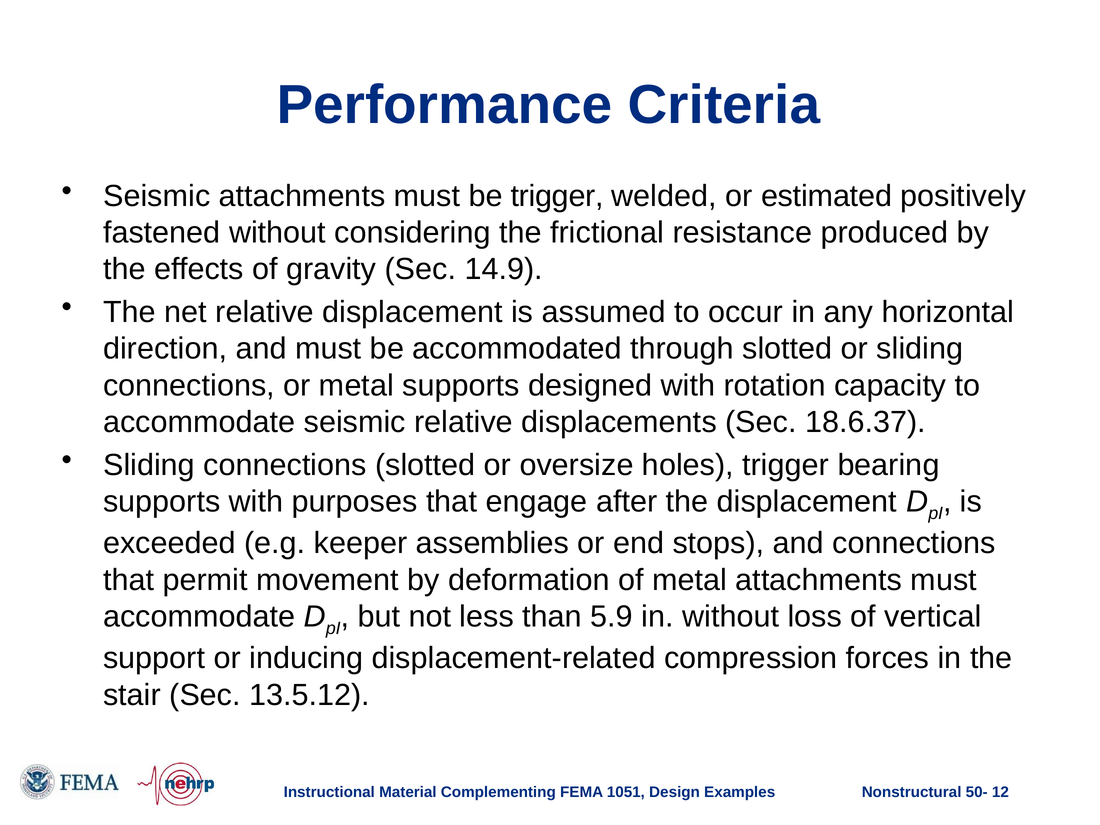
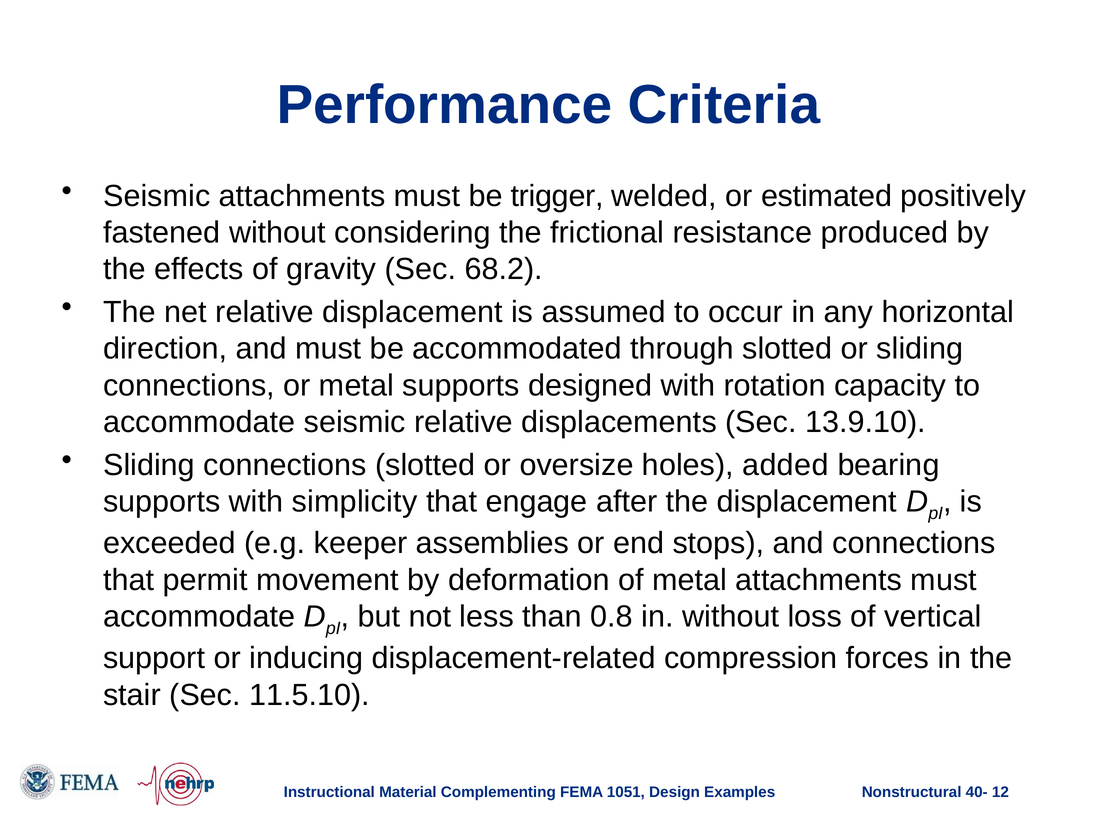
14.9: 14.9 -> 68.2
18.6.37: 18.6.37 -> 13.9.10
holes trigger: trigger -> added
purposes: purposes -> simplicity
5.9: 5.9 -> 0.8
13.5.12: 13.5.12 -> 11.5.10
50-: 50- -> 40-
